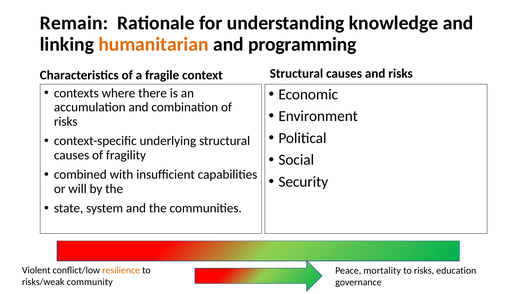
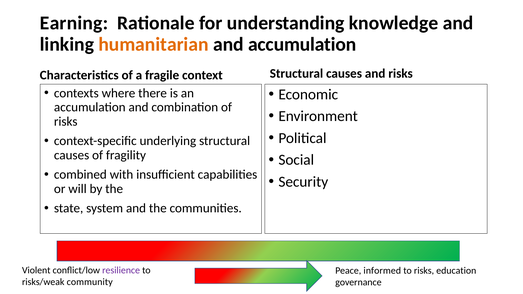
Remain: Remain -> Earning
and programming: programming -> accumulation
resilience colour: orange -> purple
mortality: mortality -> informed
